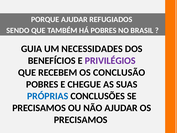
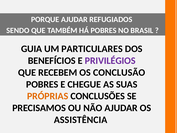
NECESSIDADES: NECESSIDADES -> PARTICULARES
PRÓPRIAS colour: blue -> orange
PRECISAMOS at (81, 120): PRECISAMOS -> ASSISTÊNCIA
